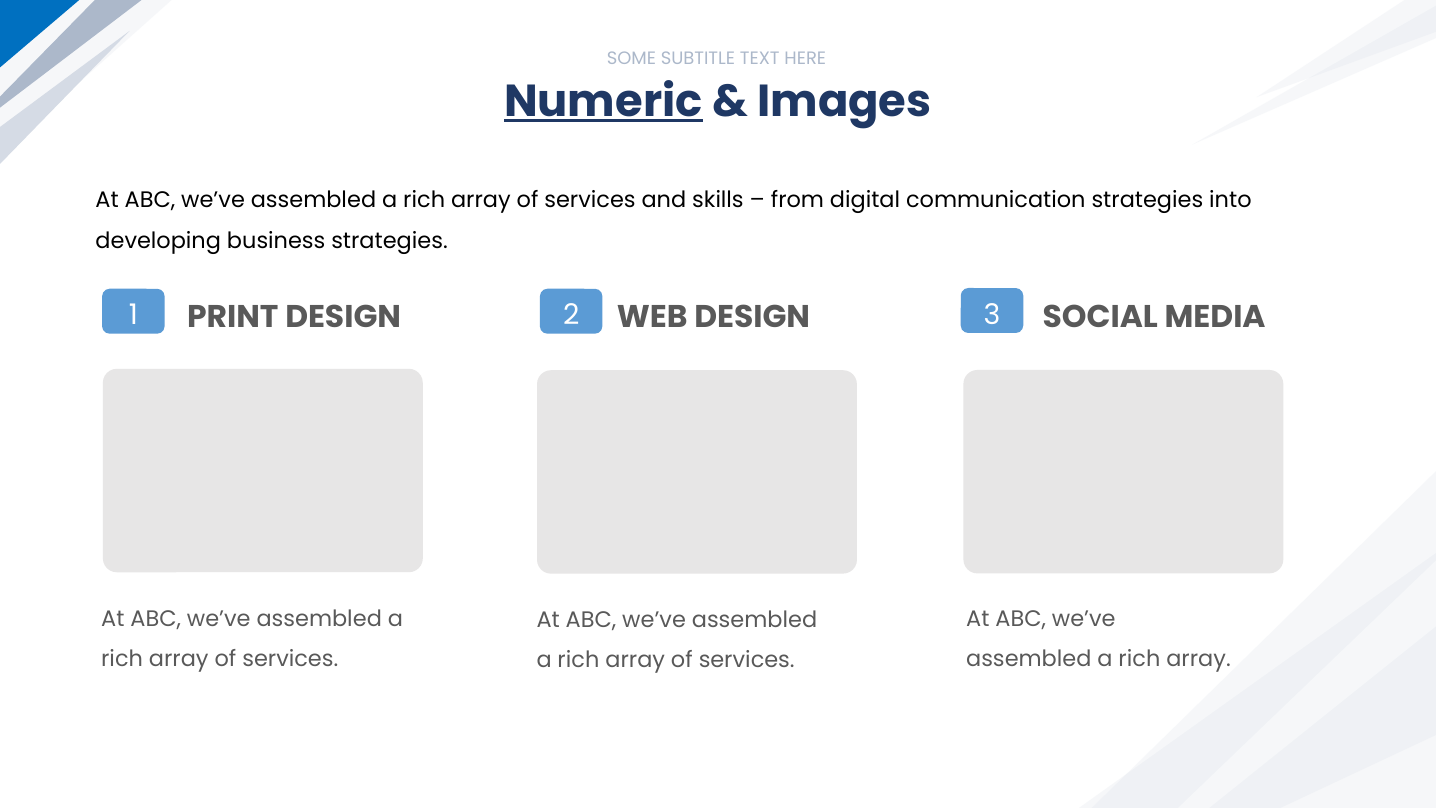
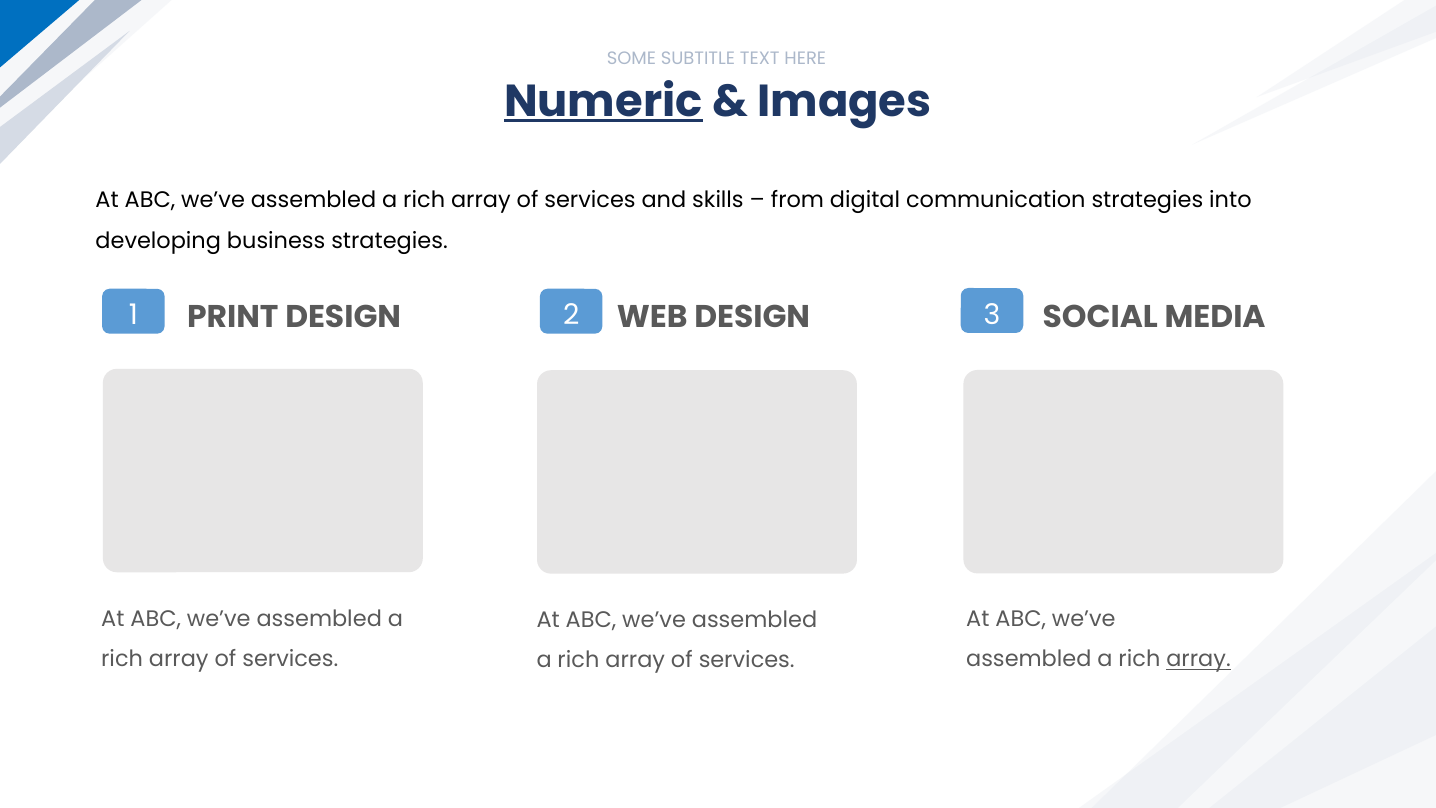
array at (1199, 659) underline: none -> present
